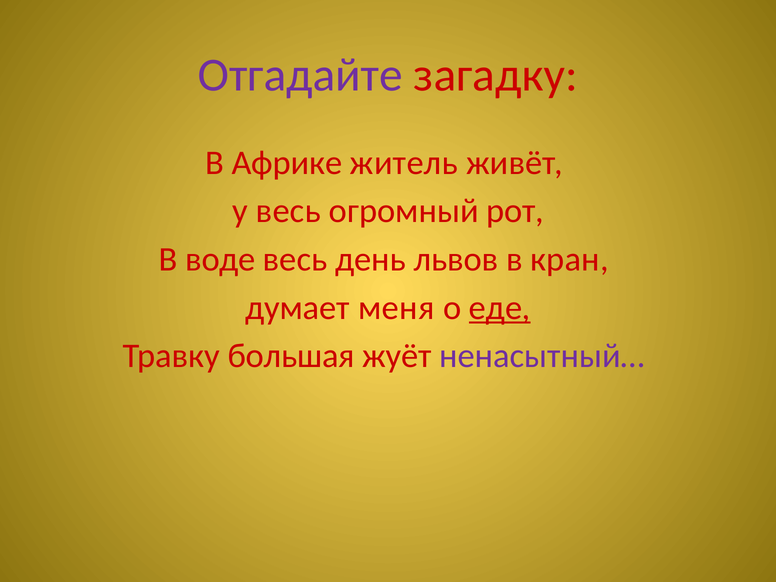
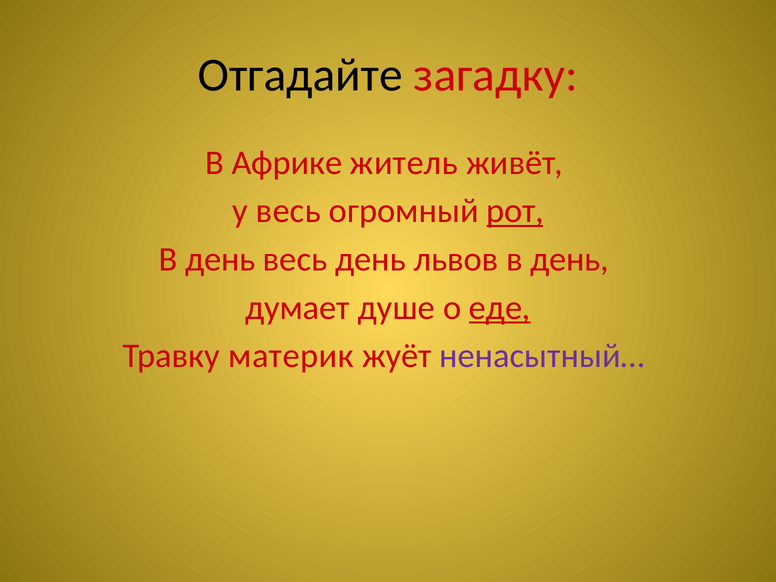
Отгадайте colour: purple -> black
рот underline: none -> present
воде at (220, 259): воде -> день
кран at (569, 259): кран -> день
меня: меня -> душе
большая: большая -> материк
